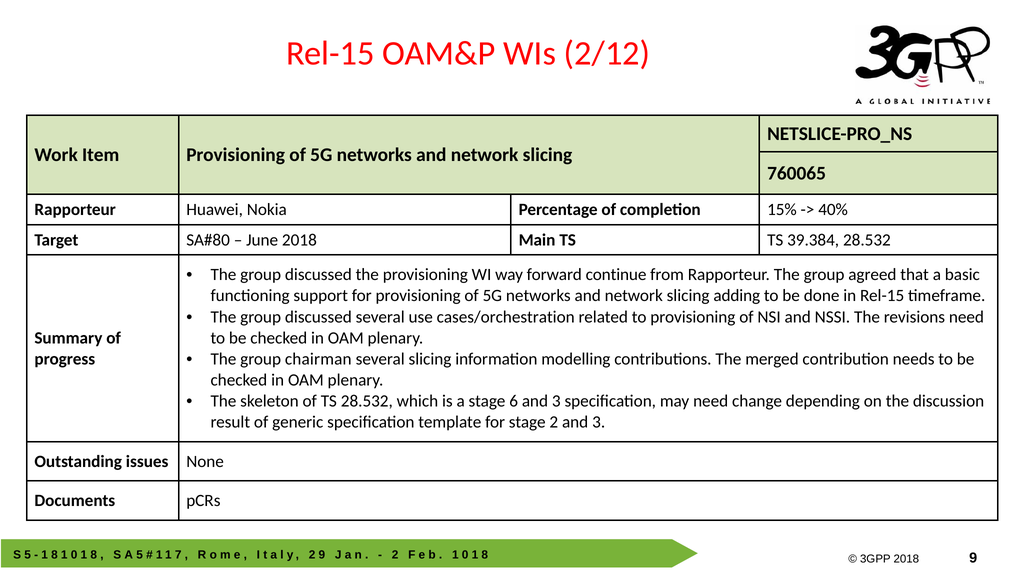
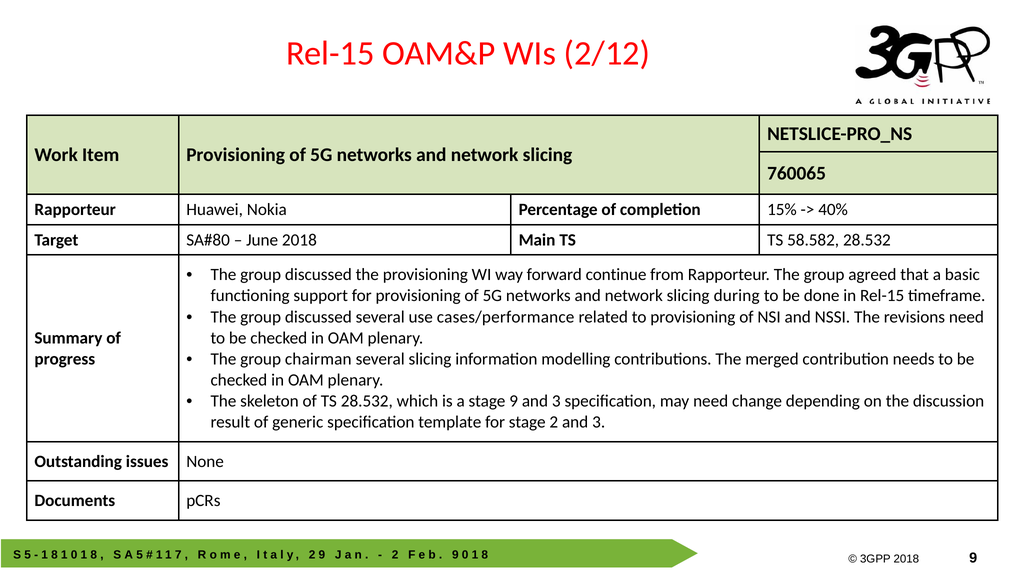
39.384: 39.384 -> 58.582
adding: adding -> during
cases/orchestration: cases/orchestration -> cases/performance
stage 6: 6 -> 9
1 at (455, 555): 1 -> 9
